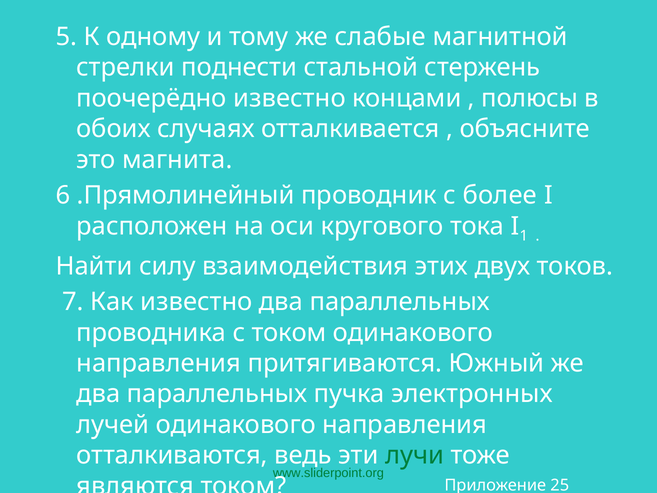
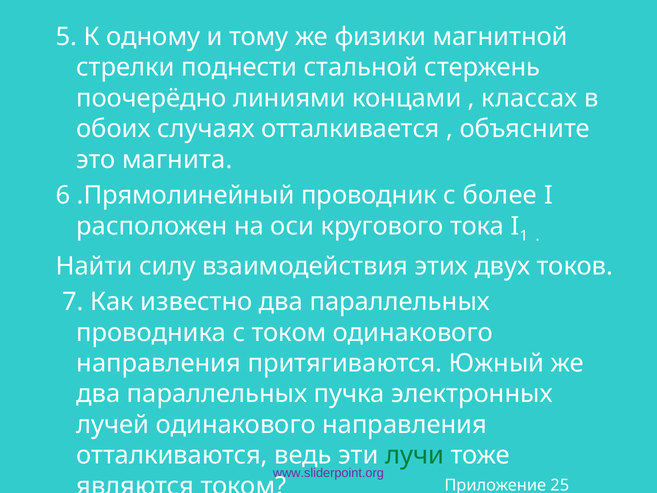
слабые: слабые -> физики
поочерёдно известно: известно -> линиями
полюсы: полюсы -> классах
www.sliderpoint.org colour: green -> purple
